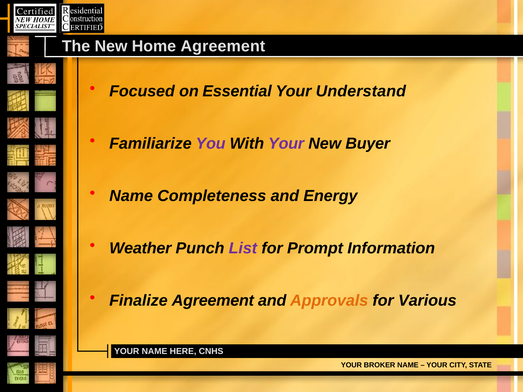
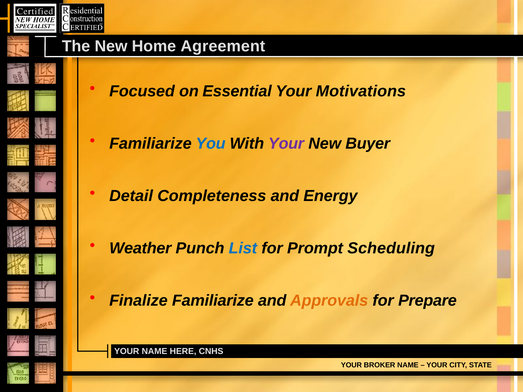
Understand: Understand -> Motivations
You colour: purple -> blue
Name at (131, 196): Name -> Detail
List colour: purple -> blue
Information: Information -> Scheduling
Finalize Agreement: Agreement -> Familiarize
Various: Various -> Prepare
